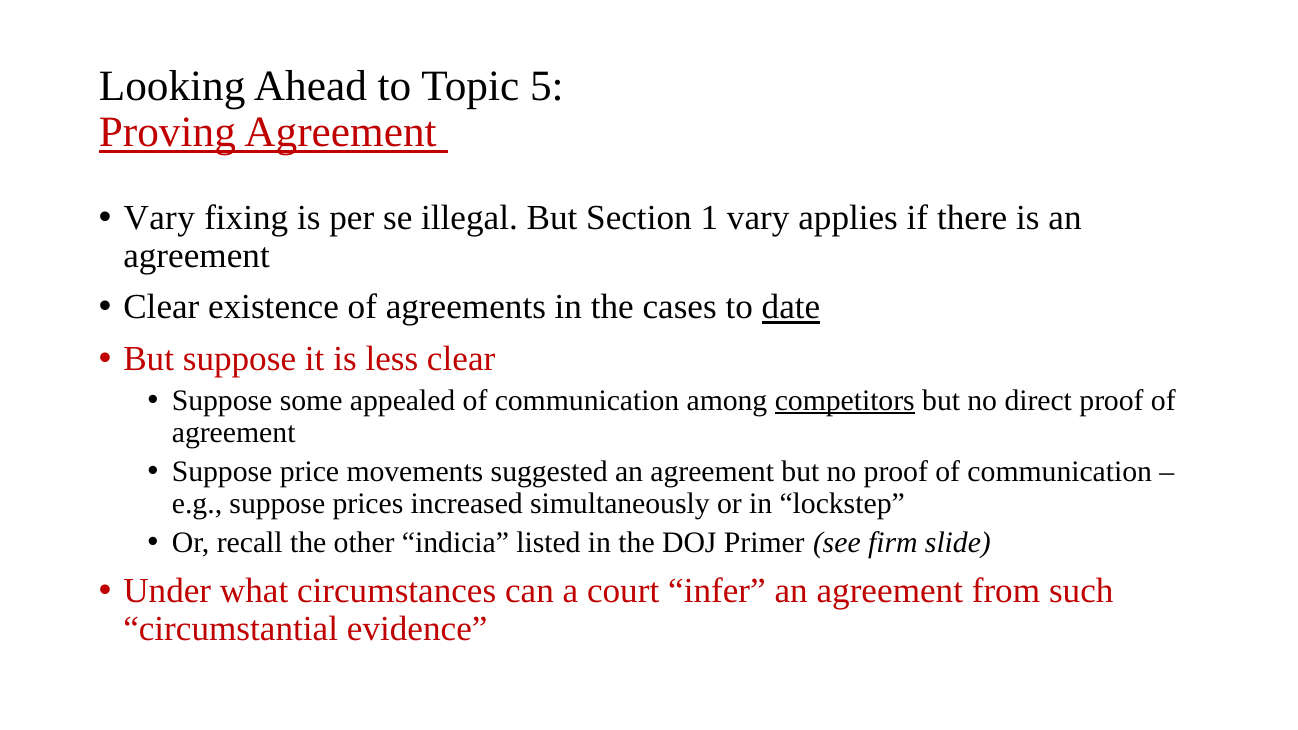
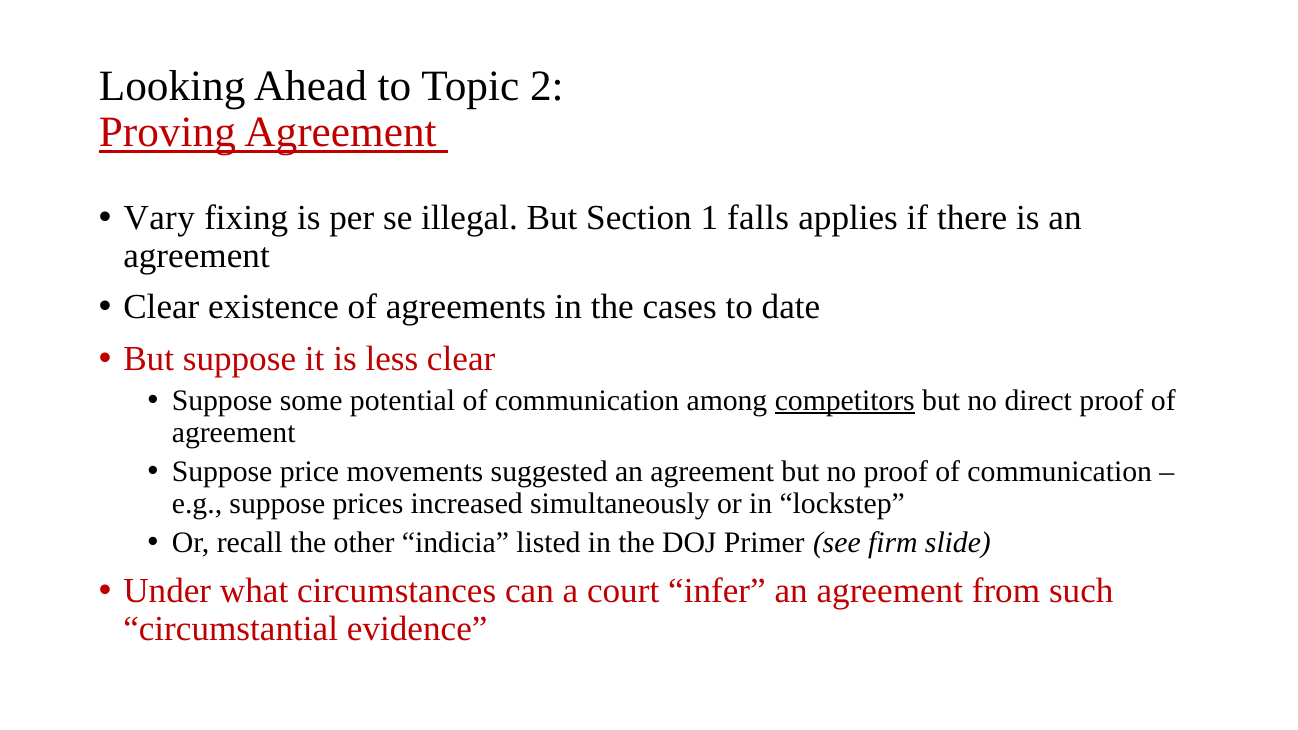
5: 5 -> 2
1 vary: vary -> falls
date underline: present -> none
appealed: appealed -> potential
